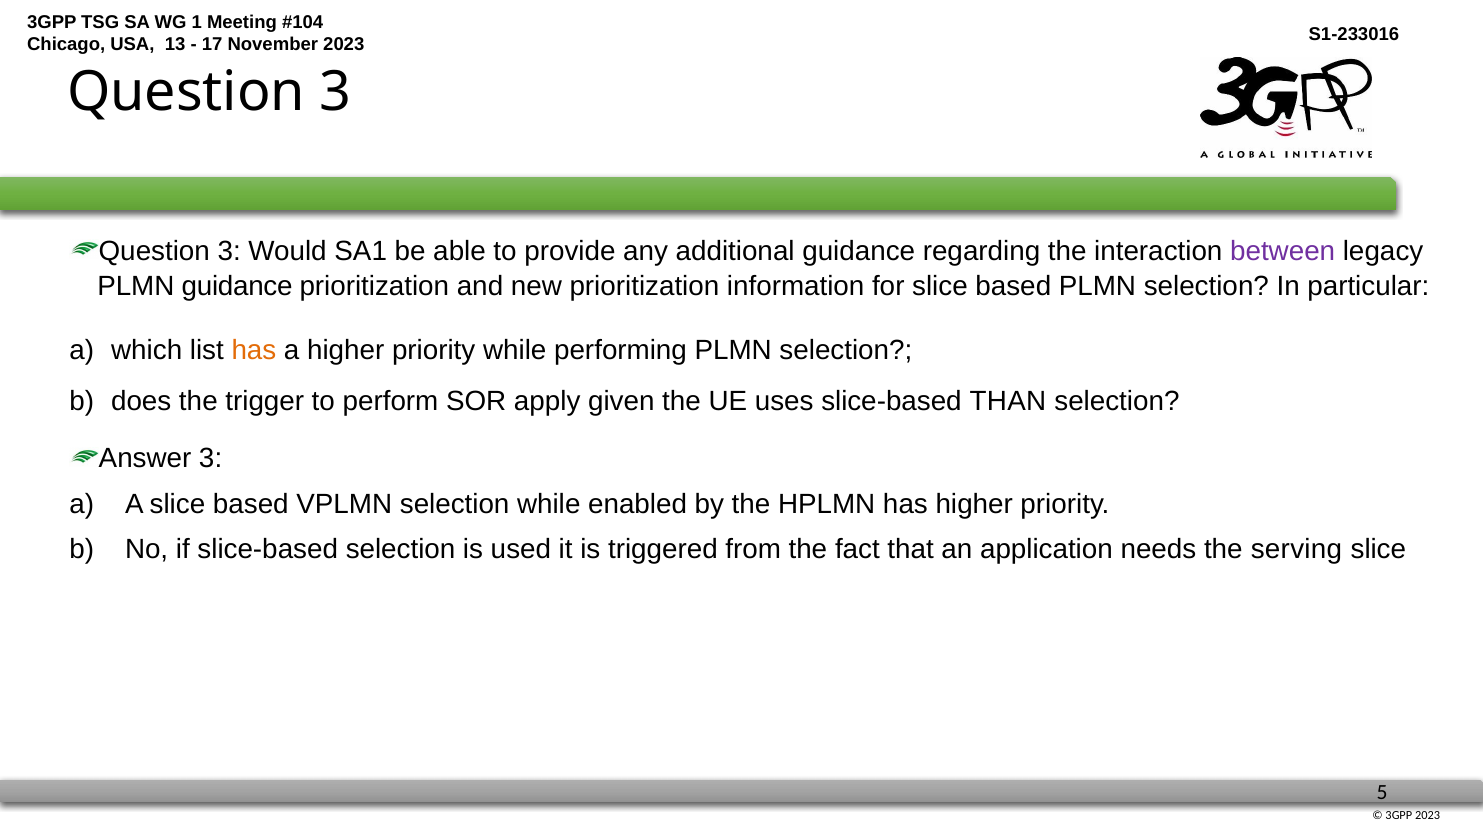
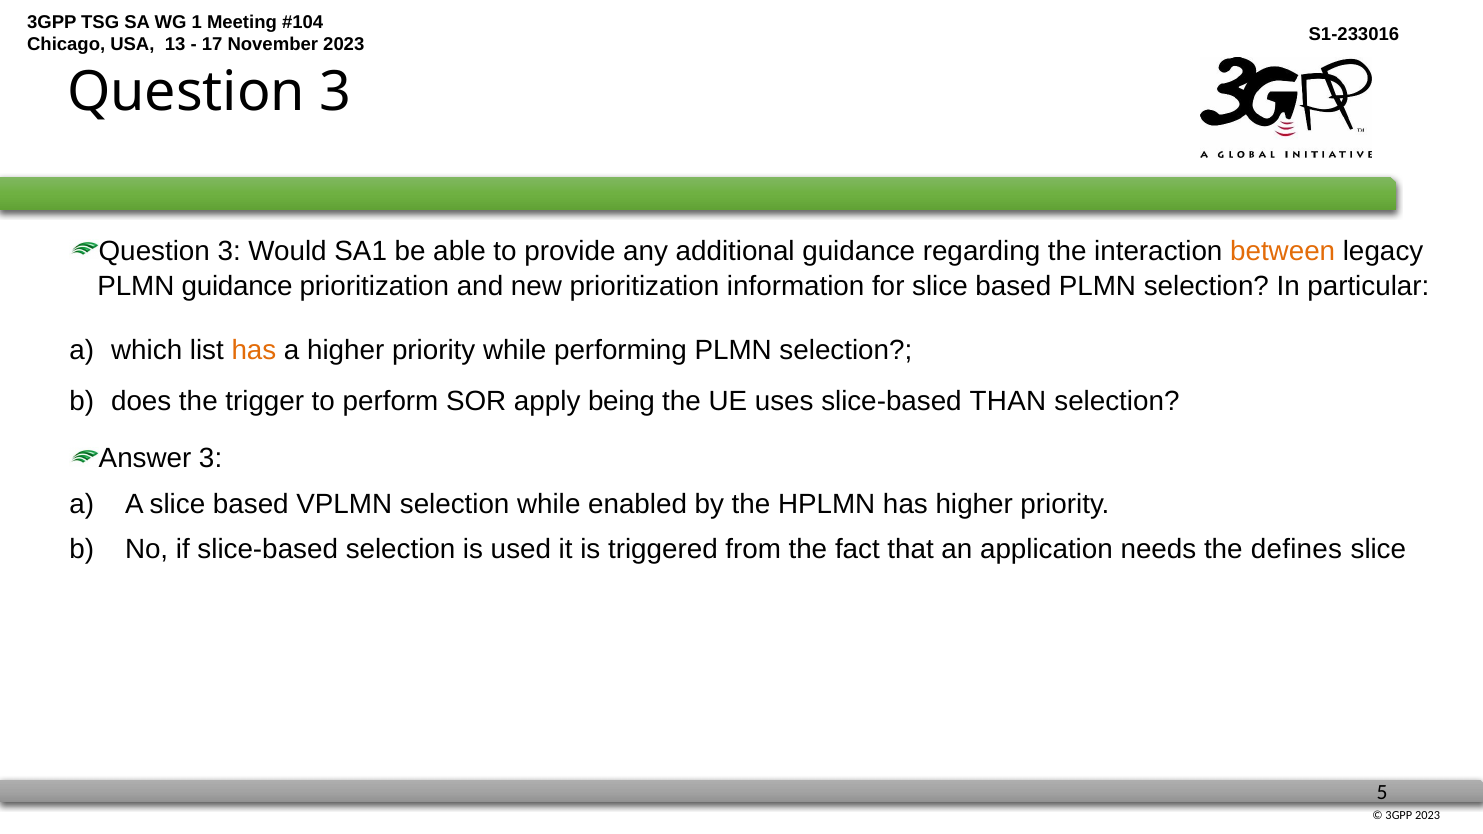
between colour: purple -> orange
given: given -> being
serving: serving -> defines
